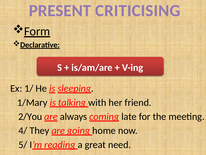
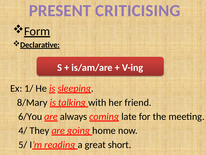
1/Mary: 1/Mary -> 8/Mary
2/You: 2/You -> 6/You
need: need -> short
